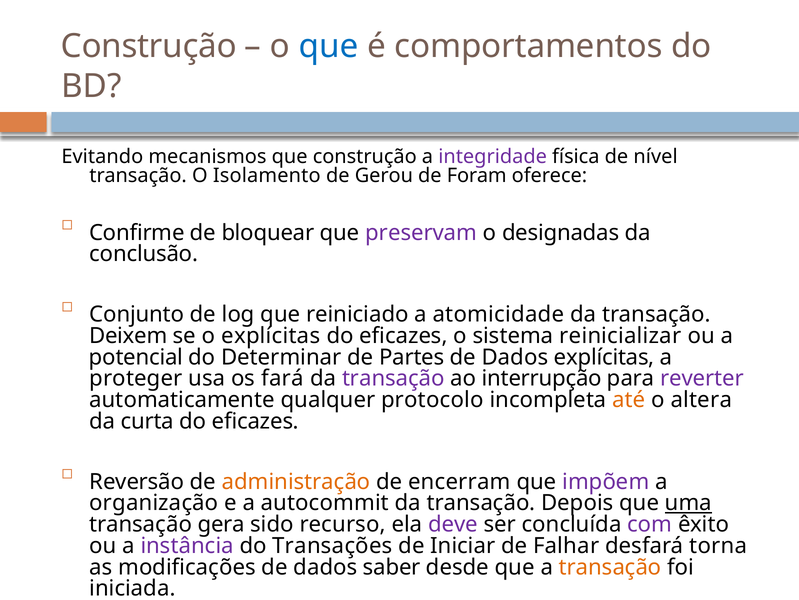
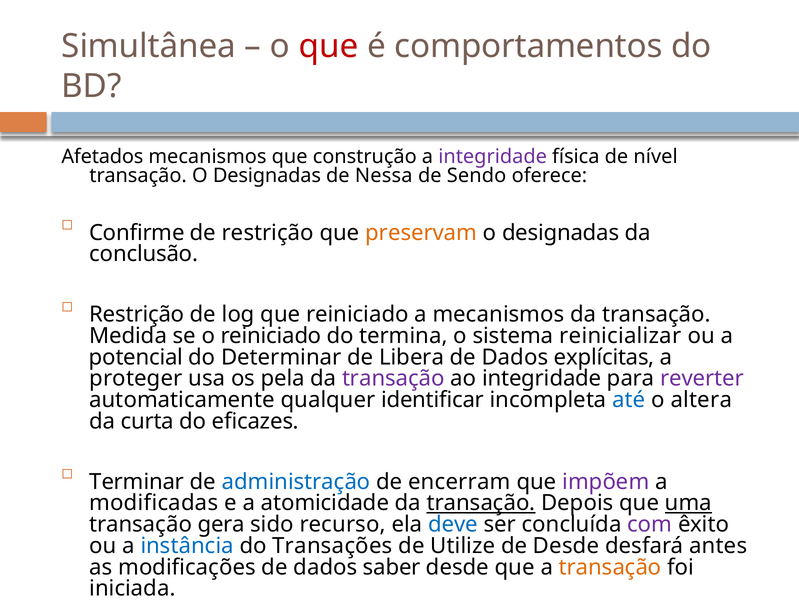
Construção at (149, 46): Construção -> Simultânea
que at (328, 46) colour: blue -> red
Evitando: Evitando -> Afetados
transação O Isolamento: Isolamento -> Designadas
Gerou: Gerou -> Nessa
Foram: Foram -> Sendo
de bloquear: bloquear -> restrição
preservam colour: purple -> orange
Conjunto at (137, 314): Conjunto -> Restrição
a atomicidade: atomicidade -> mecanismos
Deixem: Deixem -> Medida
o explícitas: explícitas -> reiniciado
eficazes at (403, 336): eficazes -> termina
Partes: Partes -> Libera
fará: fará -> pela
ao interrupção: interrupção -> integridade
protocolo: protocolo -> identificar
até colour: orange -> blue
Reversão: Reversão -> Terminar
administração colour: orange -> blue
organização: organização -> modificadas
autocommit: autocommit -> atomicidade
transação at (481, 503) underline: none -> present
deve colour: purple -> blue
instância colour: purple -> blue
Iniciar: Iniciar -> Utilize
de Falhar: Falhar -> Desde
torna: torna -> antes
